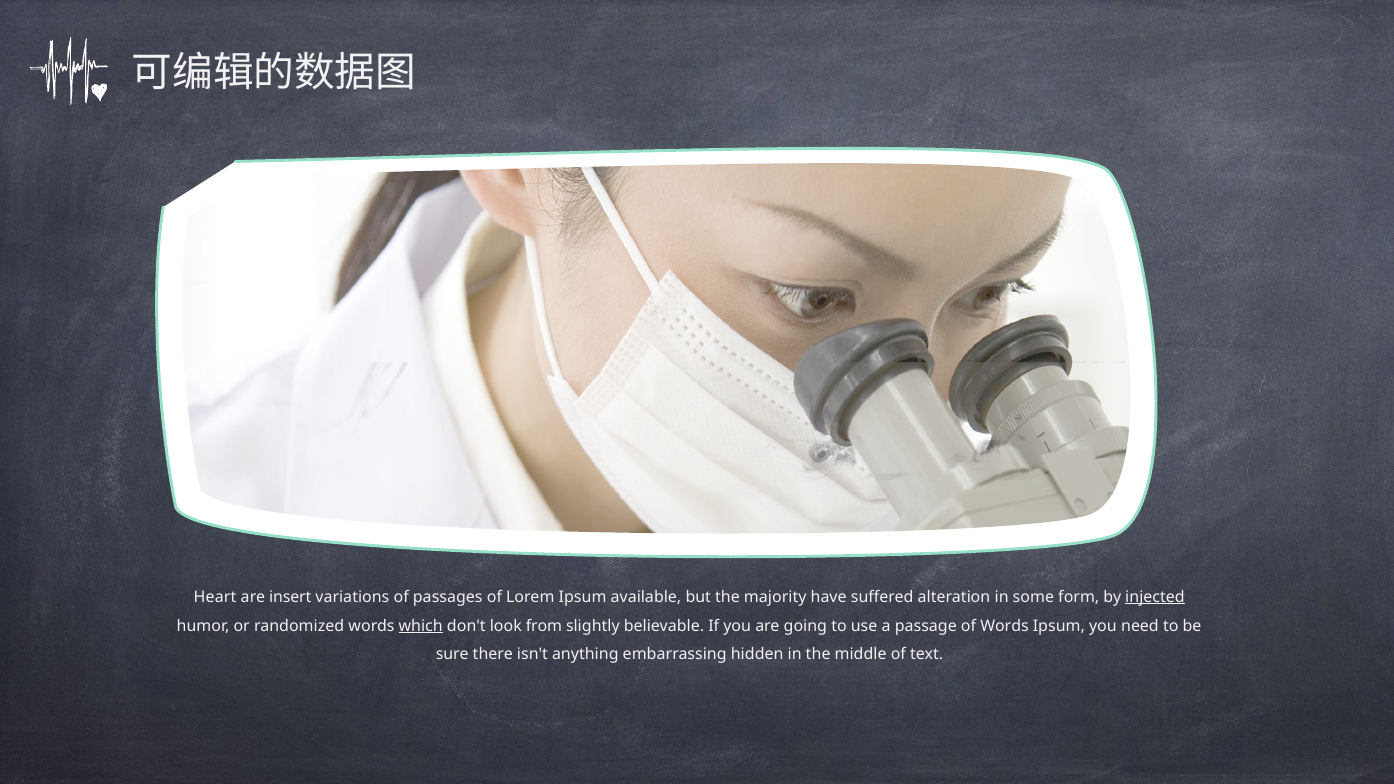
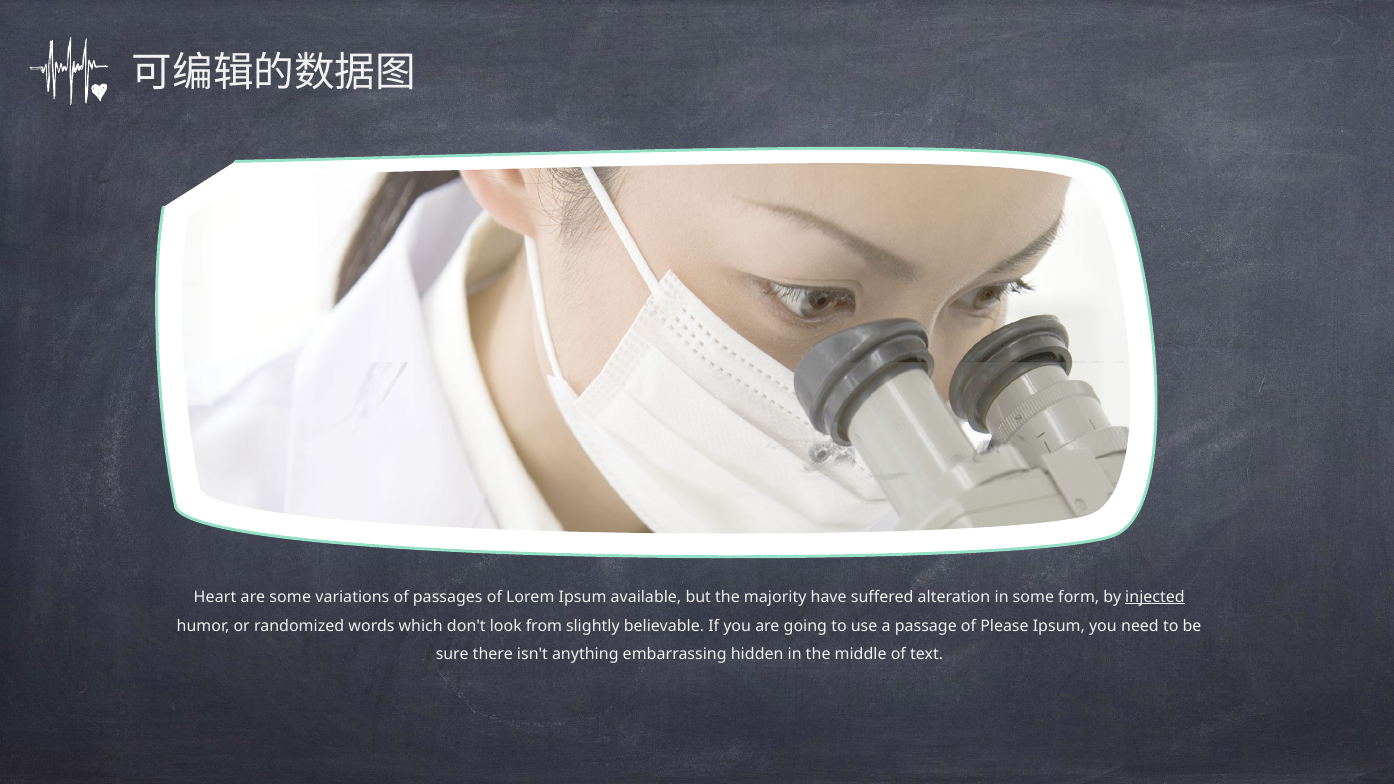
are insert: insert -> some
which underline: present -> none
of Words: Words -> Please
